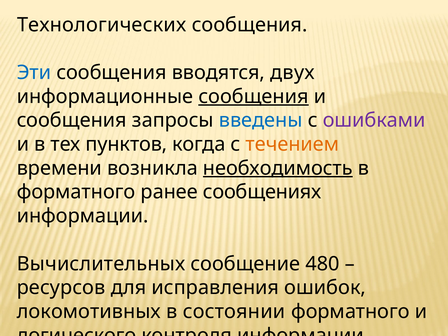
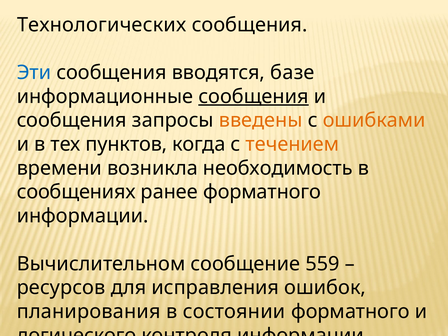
двух: двух -> базе
введены colour: blue -> orange
ошибками colour: purple -> orange
необходимость underline: present -> none
форматного at (76, 192): форматного -> сообщениях
ранее сообщениях: сообщениях -> форматного
Вычислительных: Вычислительных -> Вычислительном
480: 480 -> 559
локомотивных: локомотивных -> планирования
